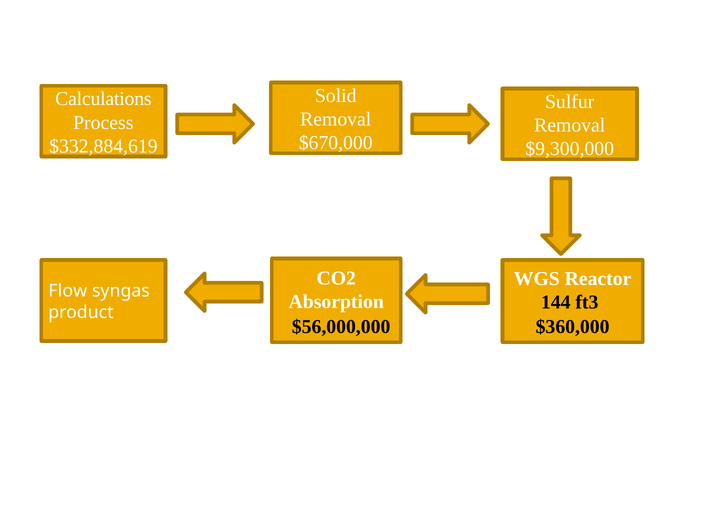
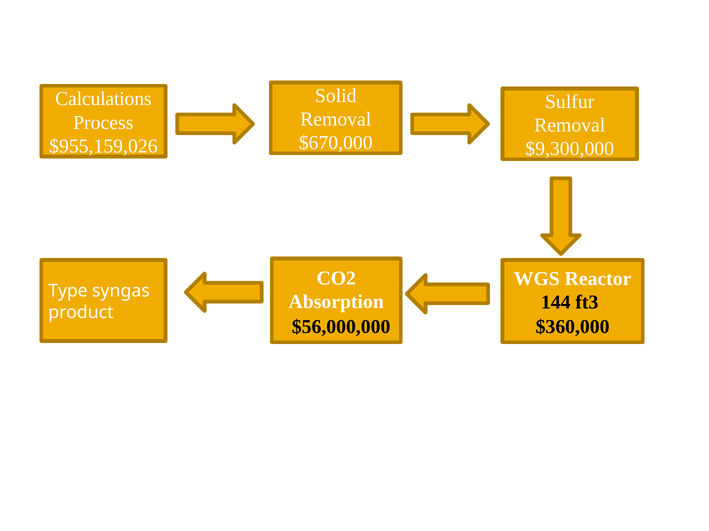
$332,884,619: $332,884,619 -> $955,159,026
Flow: Flow -> Type
